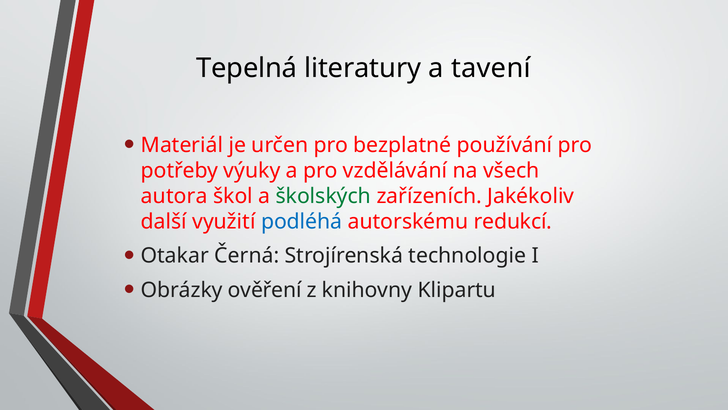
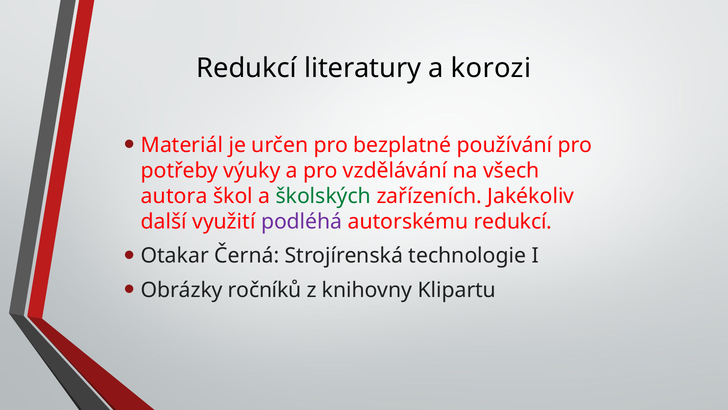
Tepelná at (247, 68): Tepelná -> Redukcí
tavení: tavení -> korozi
podléhá colour: blue -> purple
ověření: ověření -> ročníků
